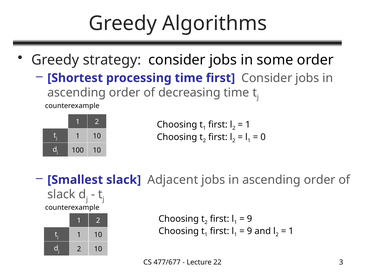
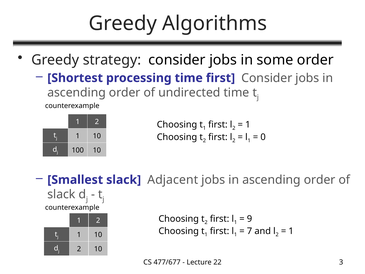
decreasing: decreasing -> undirected
9 at (250, 231): 9 -> 7
